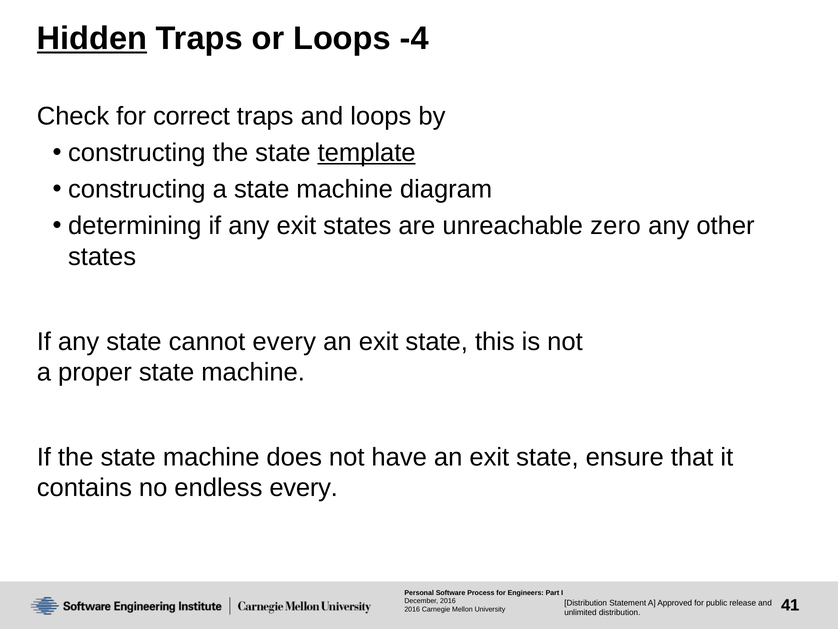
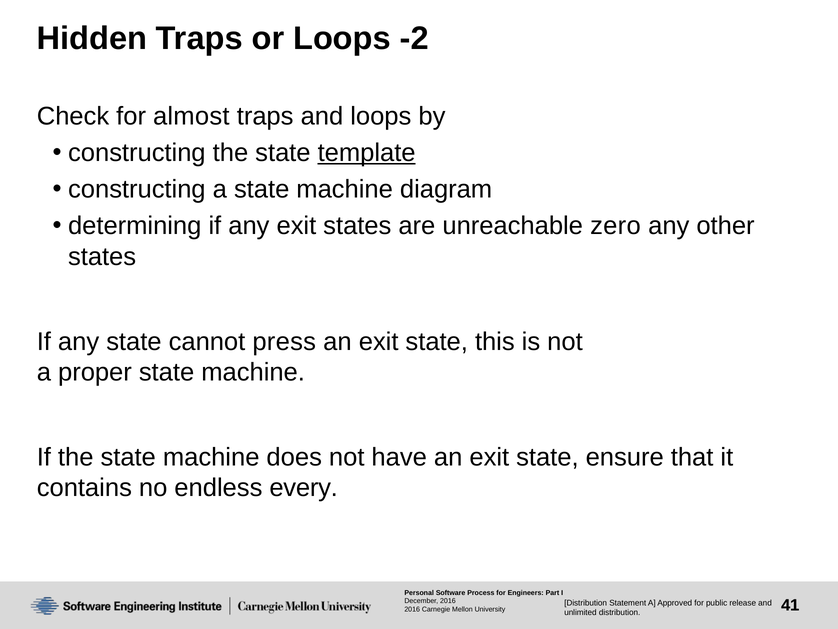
Hidden underline: present -> none
-4: -4 -> -2
correct: correct -> almost
cannot every: every -> press
